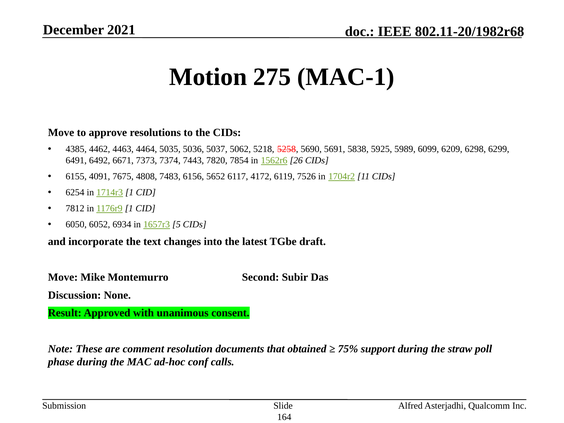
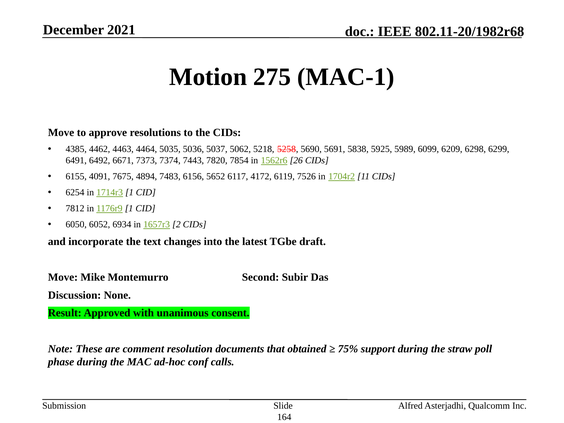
4808: 4808 -> 4894
5: 5 -> 2
